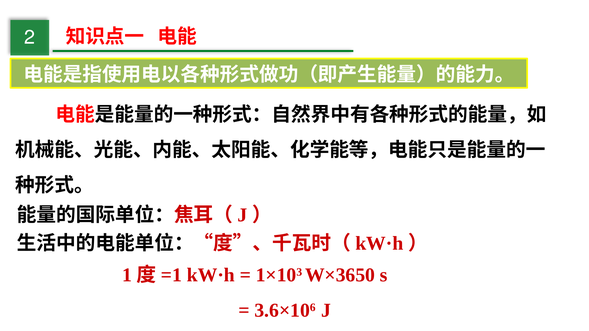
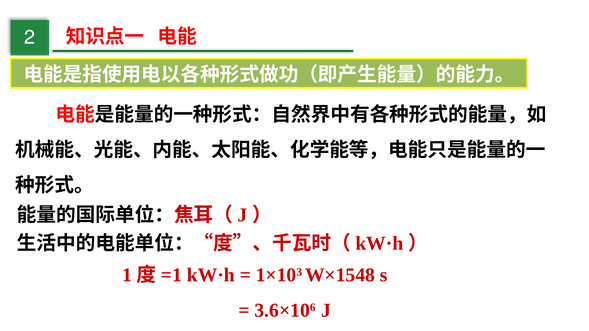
W×3650: W×3650 -> W×1548
